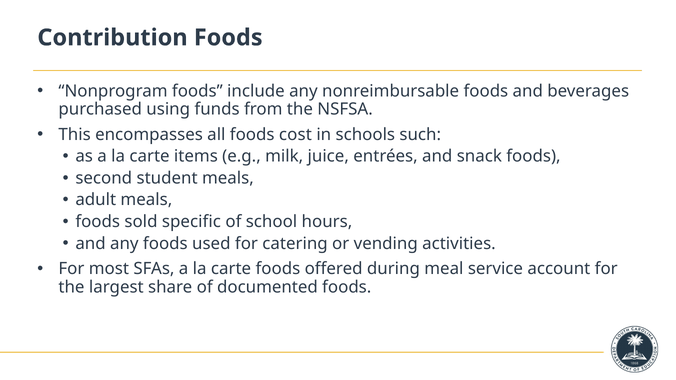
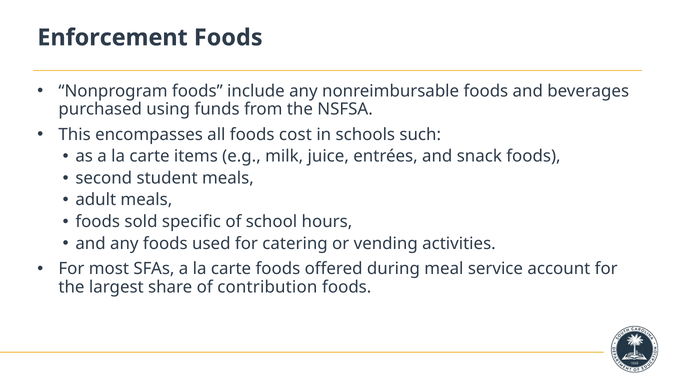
Contribution: Contribution -> Enforcement
documented: documented -> contribution
